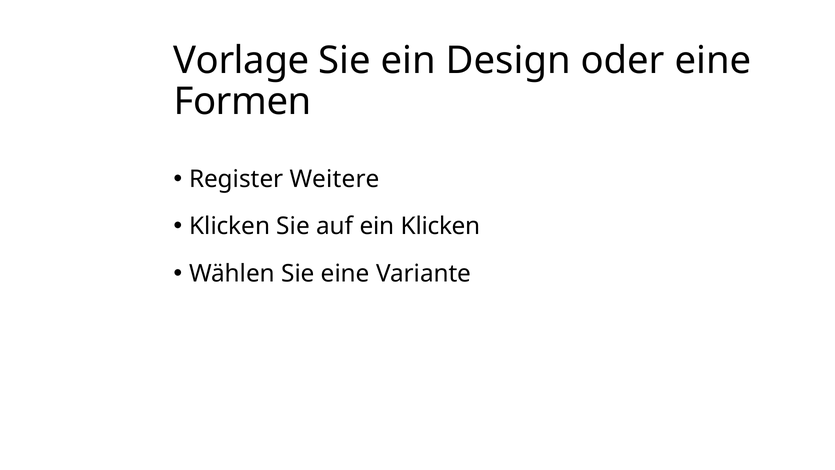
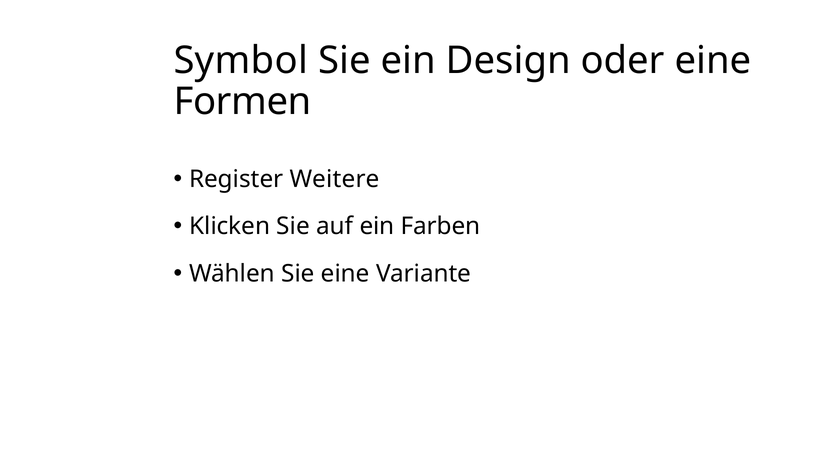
Vorlage: Vorlage -> Symbol
ein Klicken: Klicken -> Farben
